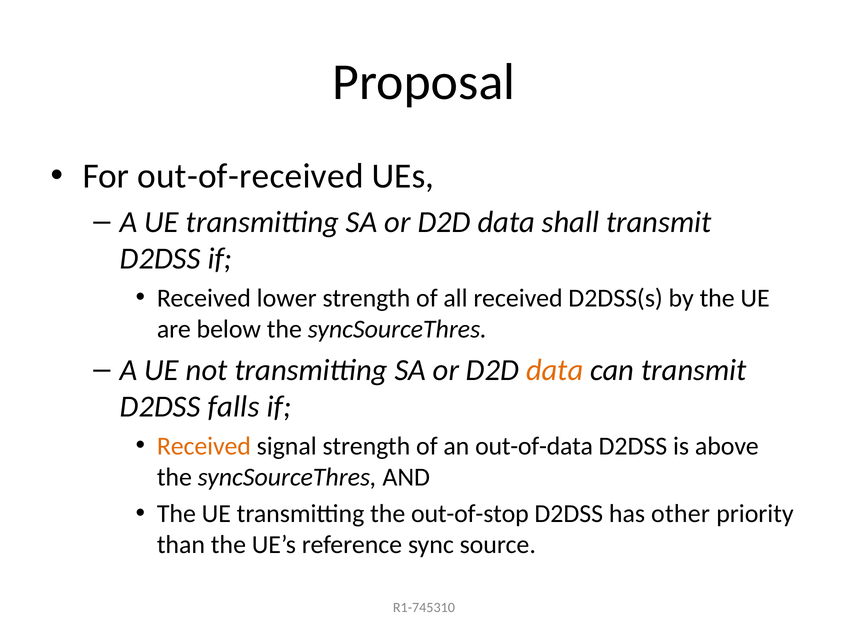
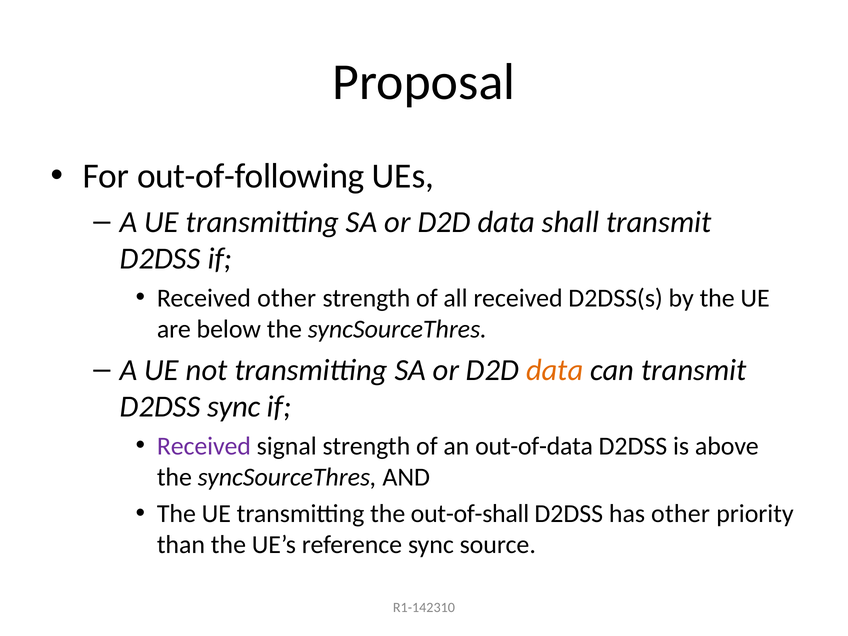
out-of-received: out-of-received -> out-of-following
Received lower: lower -> other
D2DSS falls: falls -> sync
Received at (204, 446) colour: orange -> purple
out-of-stop: out-of-stop -> out-of-shall
R1-745310: R1-745310 -> R1-142310
